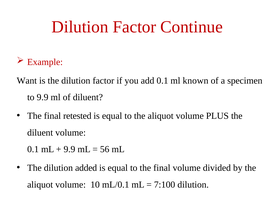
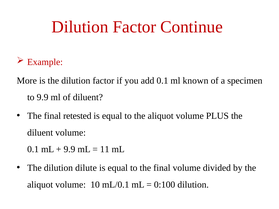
Want: Want -> More
56: 56 -> 11
added: added -> dilute
7:100: 7:100 -> 0:100
